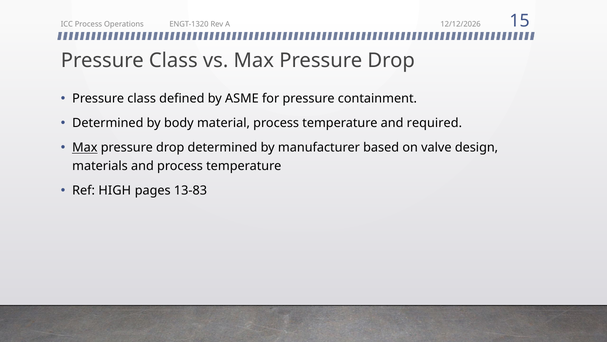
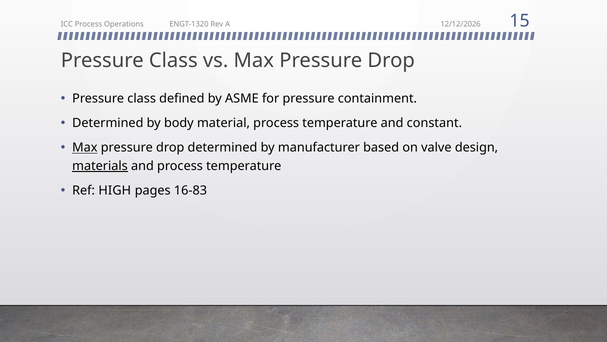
required: required -> constant
materials underline: none -> present
13-83: 13-83 -> 16-83
